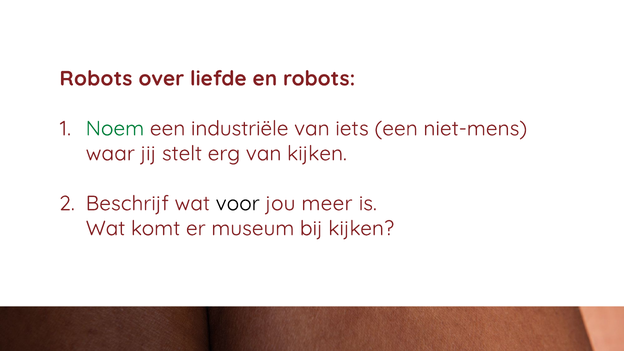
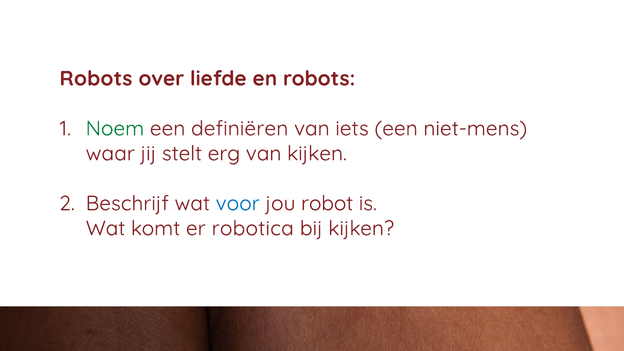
industriële: industriële -> definiëren
voor colour: black -> blue
meer: meer -> robot
museum: museum -> robotica
